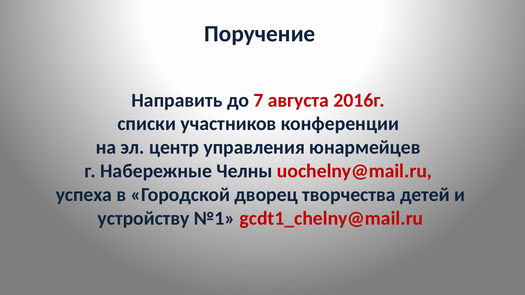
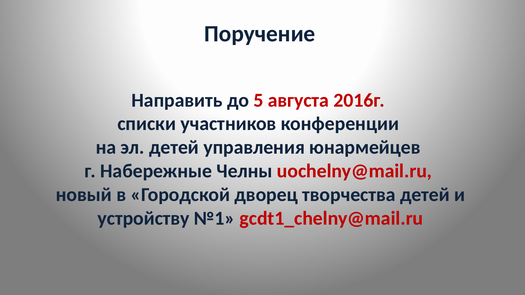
7: 7 -> 5
эл центр: центр -> детей
успеха: успеха -> новый
